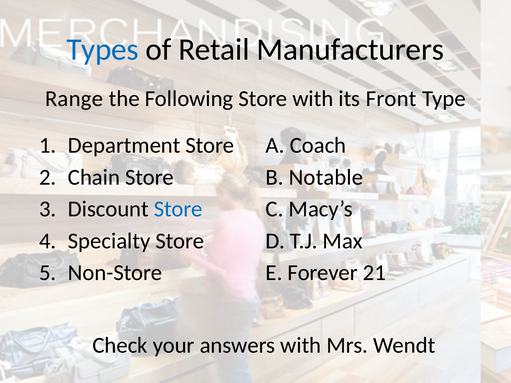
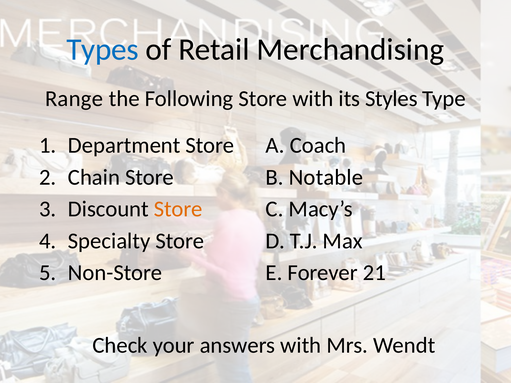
Manufacturers: Manufacturers -> Merchandising
Front: Front -> Styles
Store at (178, 209) colour: blue -> orange
